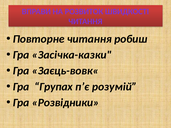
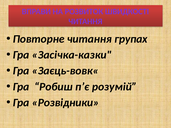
робиш: робиш -> групах
Групах: Групах -> Робиш
